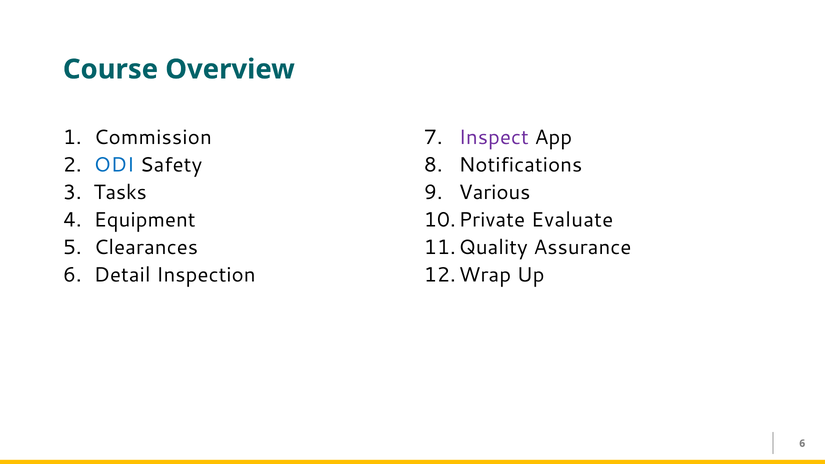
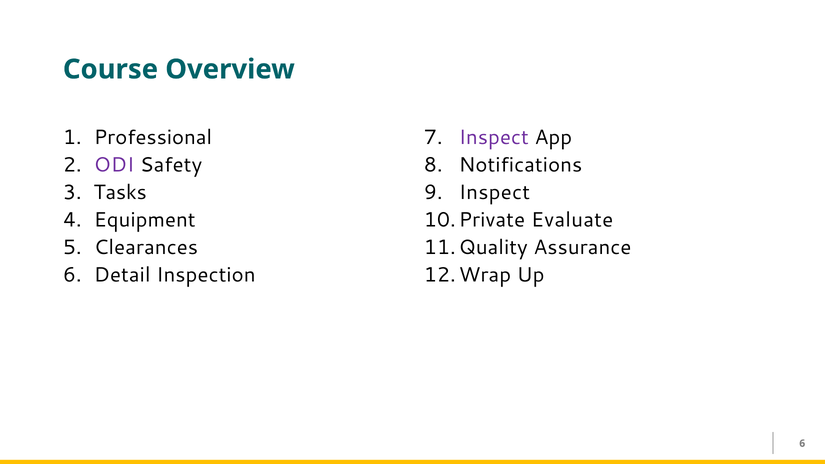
Commission: Commission -> Professional
ODI colour: blue -> purple
Various at (495, 193): Various -> Inspect
